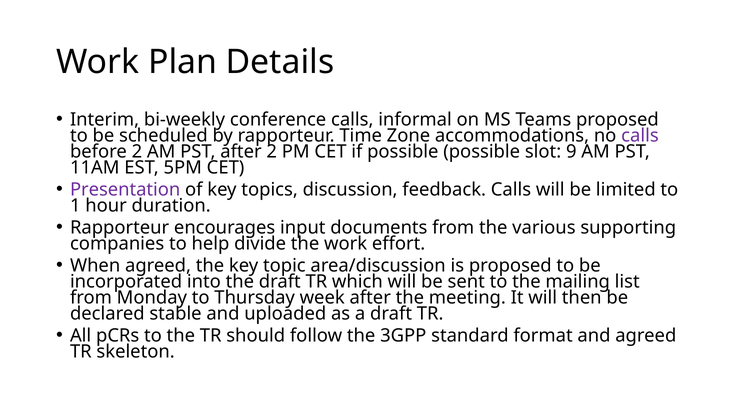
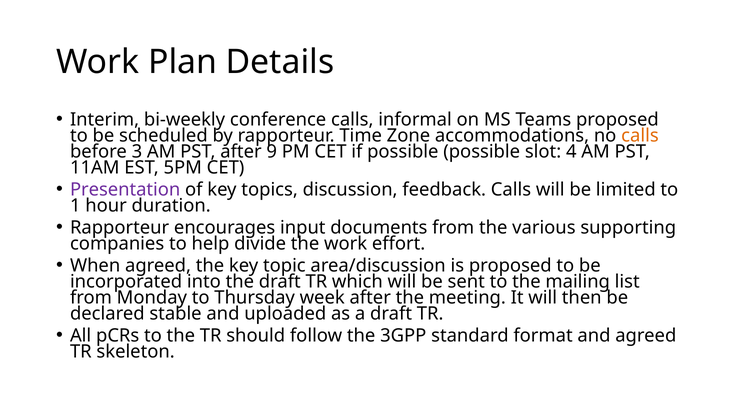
calls at (640, 136) colour: purple -> orange
before 2: 2 -> 3
after 2: 2 -> 9
9: 9 -> 4
